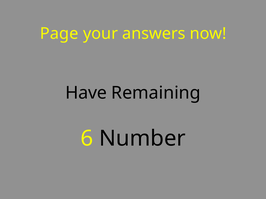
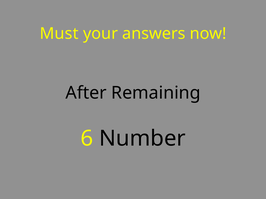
Page: Page -> Must
Have: Have -> After
